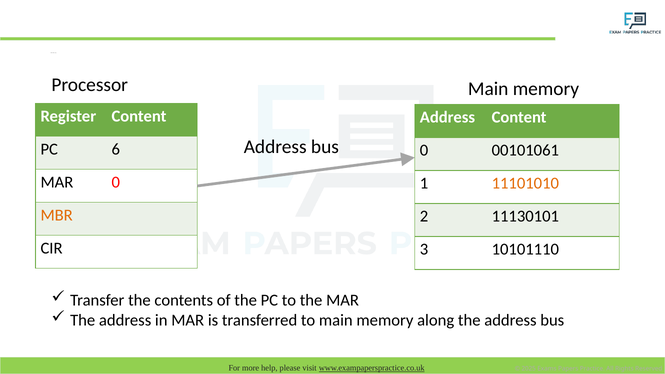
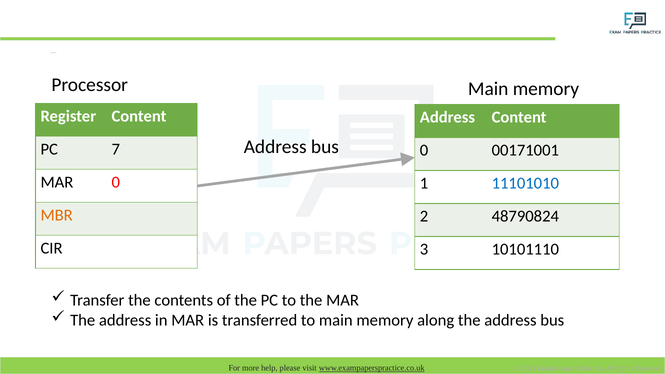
6: 6 -> 7
00101061: 00101061 -> 00171001
11101010 colour: orange -> blue
11130101: 11130101 -> 48790824
